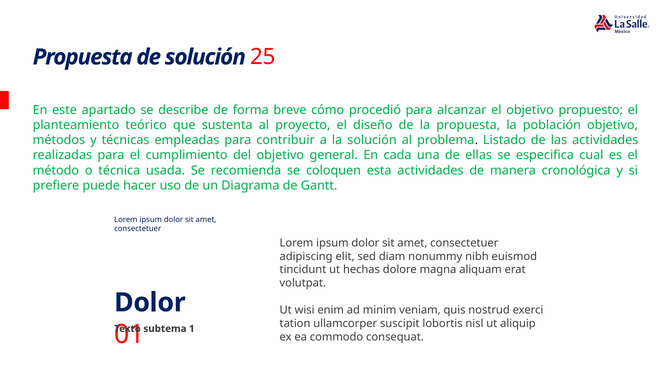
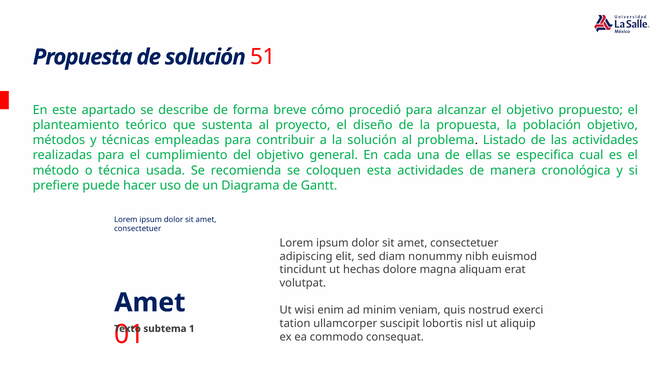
25: 25 -> 51
Dolor at (150, 303): Dolor -> Amet
